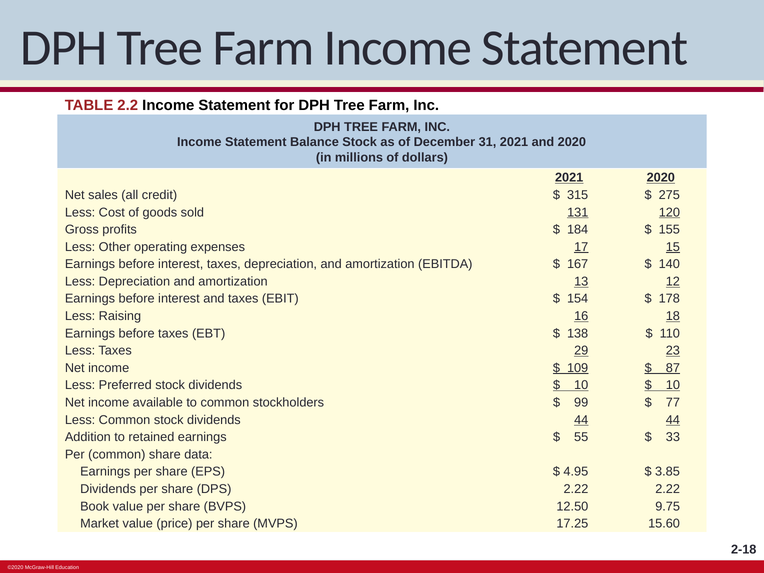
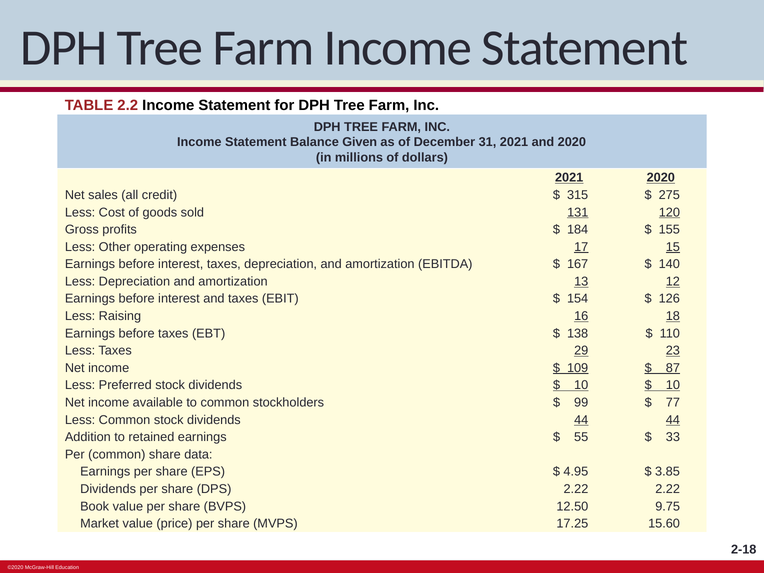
Balance Stock: Stock -> Given
178: 178 -> 126
